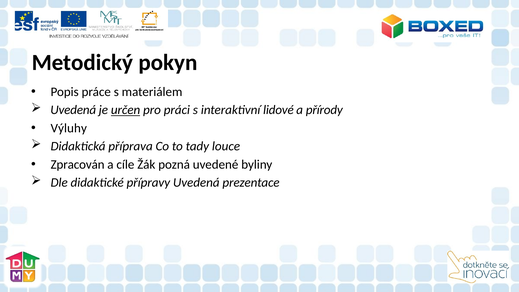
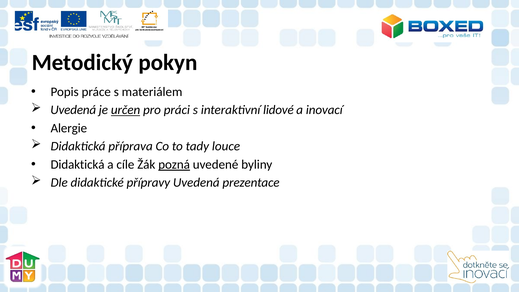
přírody: přírody -> inovací
Výluhy: Výluhy -> Alergie
Zpracován at (78, 165): Zpracován -> Didaktická
pozná underline: none -> present
